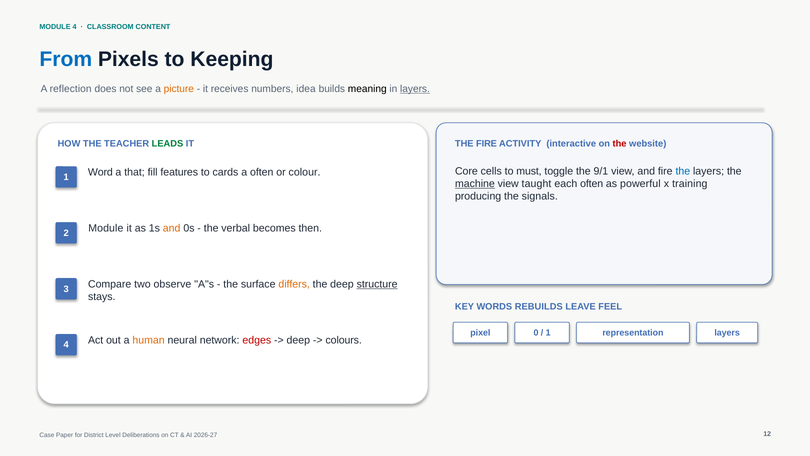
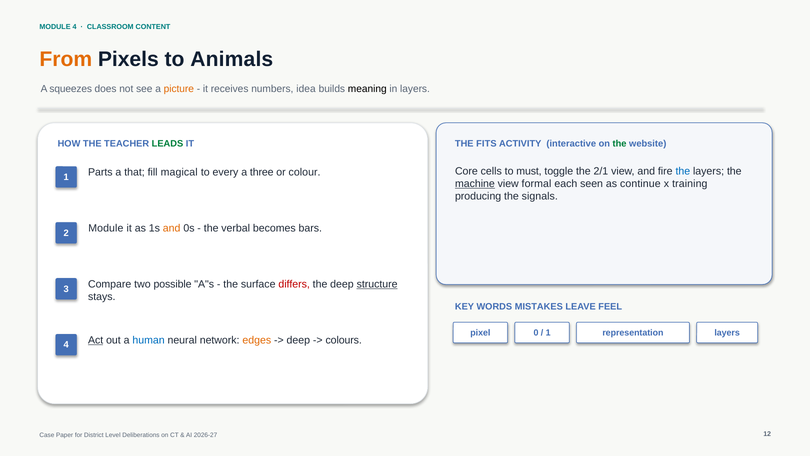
From colour: blue -> orange
Keeping: Keeping -> Animals
reflection: reflection -> squeezes
layers at (415, 89) underline: present -> none
THE FIRE: FIRE -> FITS
the at (620, 144) colour: red -> green
9/1: 9/1 -> 2/1
Word: Word -> Parts
features: features -> magical
cards: cards -> every
a often: often -> three
taught: taught -> formal
each often: often -> seen
powerful: powerful -> continue
then: then -> bars
observe: observe -> possible
differs colour: orange -> red
REBUILDS: REBUILDS -> MISTAKES
Act underline: none -> present
human colour: orange -> blue
edges colour: red -> orange
